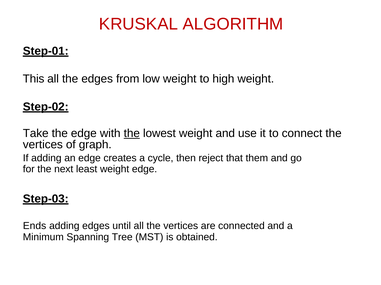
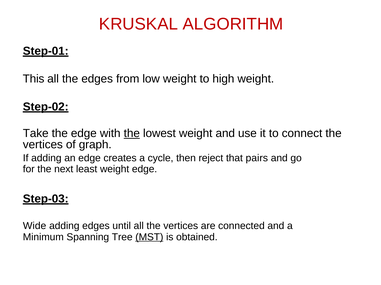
them: them -> pairs
Ends: Ends -> Wide
MST underline: none -> present
